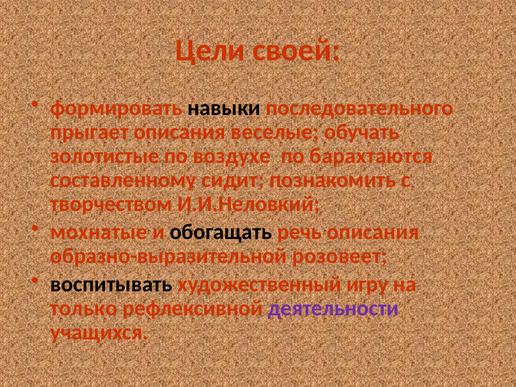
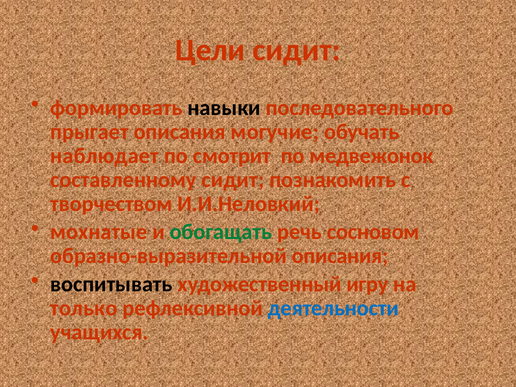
Цели своей: своей -> сидит
веселые: веселые -> могучие
золотистые: золотистые -> наблюдает
воздухе: воздухе -> смотрит
барахтаются: барахтаются -> медвежонок
обогащать colour: black -> green
речь описания: описания -> сосновом
образно-выразительной розовеет: розовеет -> описания
деятельности colour: purple -> blue
